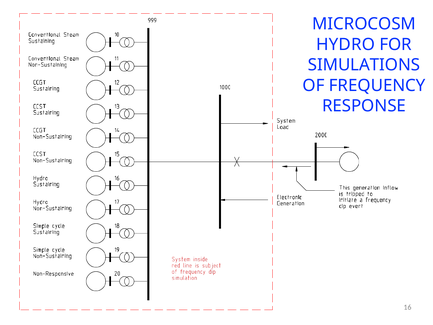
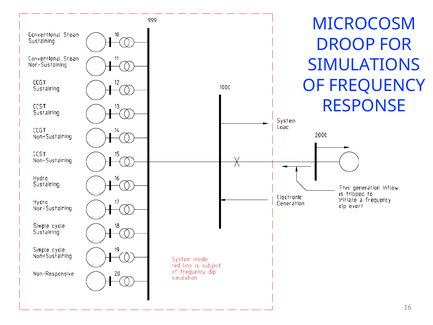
HYDRO: HYDRO -> DROOP
